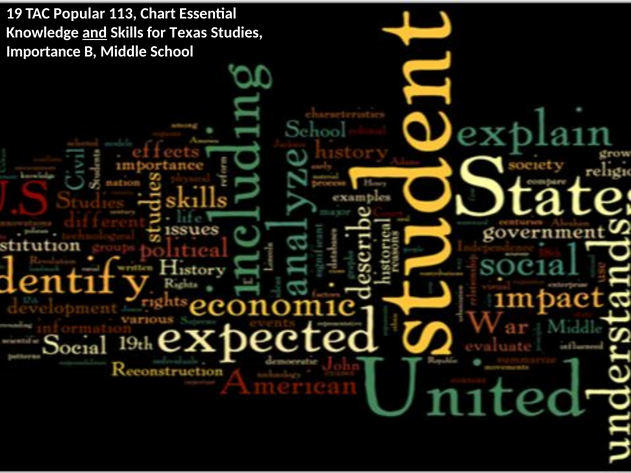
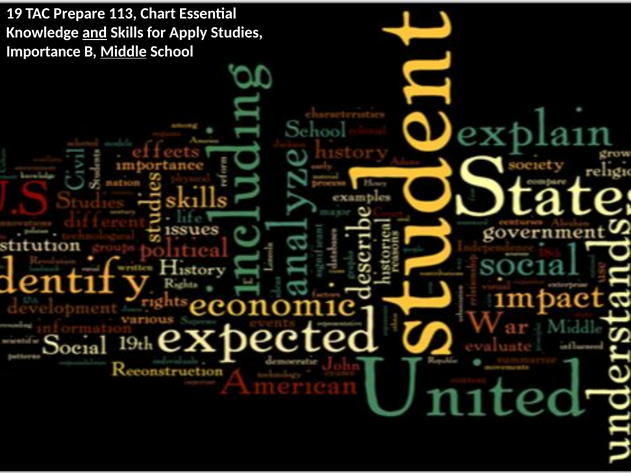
Popular: Popular -> Prepare
Texas: Texas -> Apply
Middle underline: none -> present
